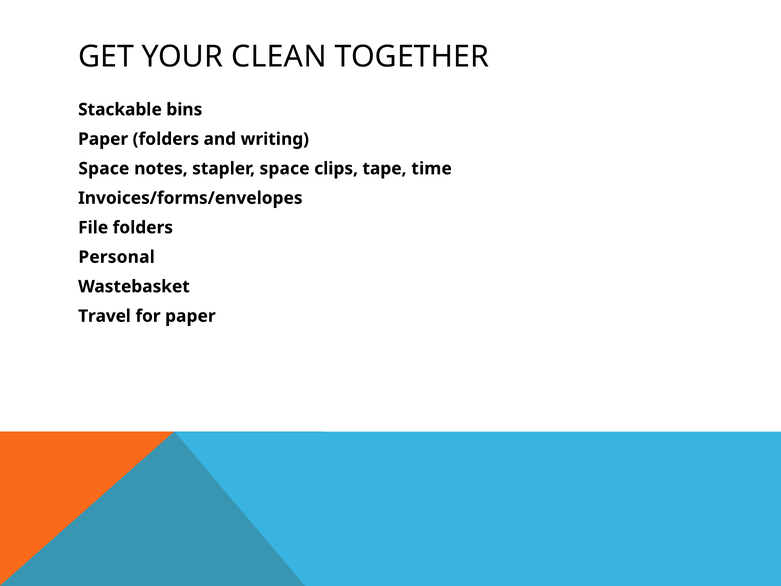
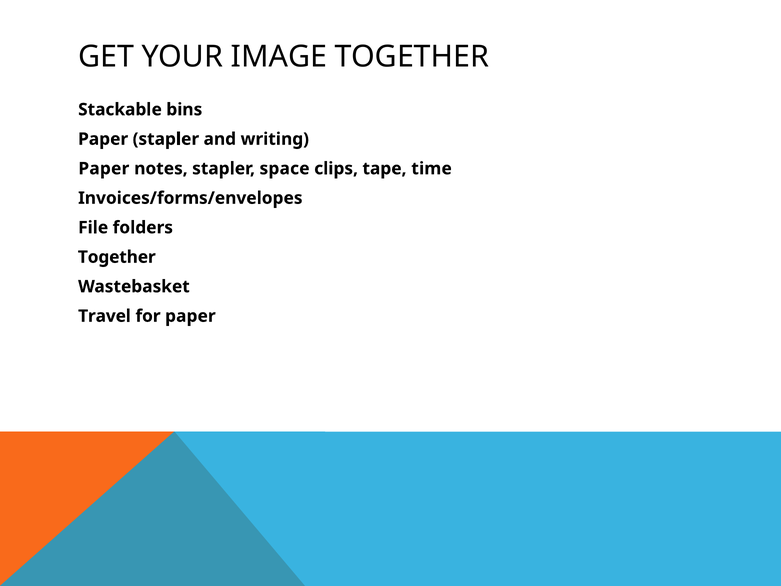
CLEAN: CLEAN -> IMAGE
Paper folders: folders -> stapler
Space at (104, 168): Space -> Paper
Personal at (117, 257): Personal -> Together
